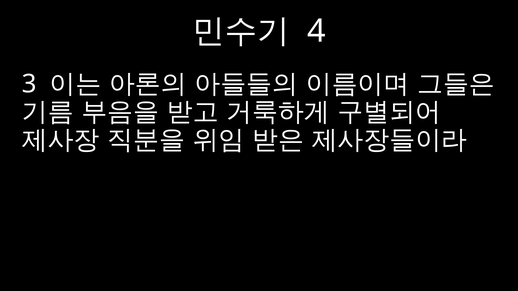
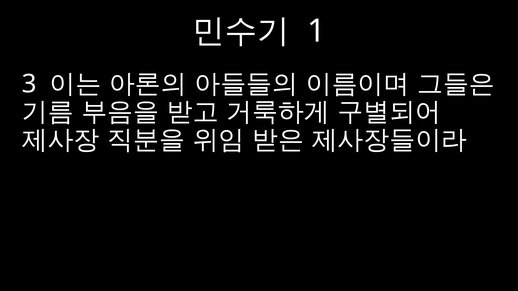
4: 4 -> 1
